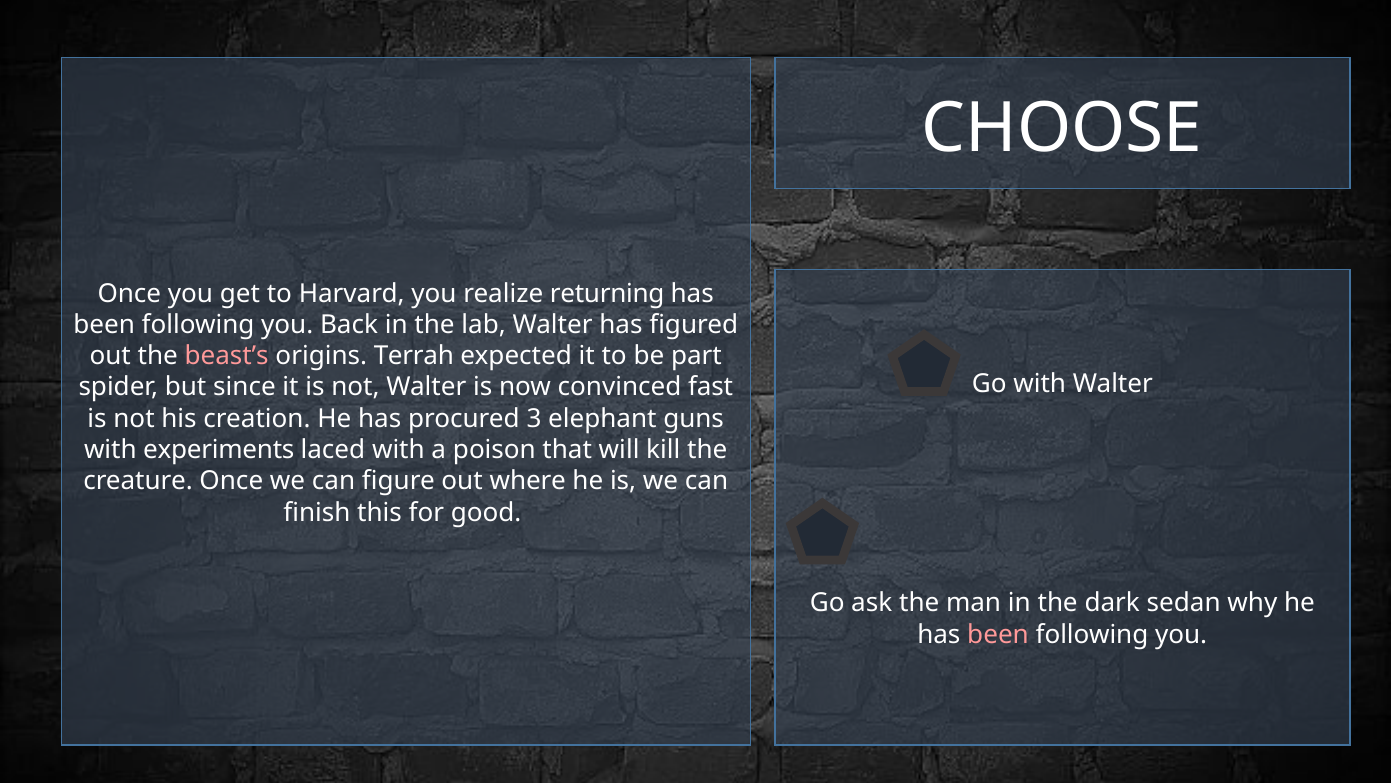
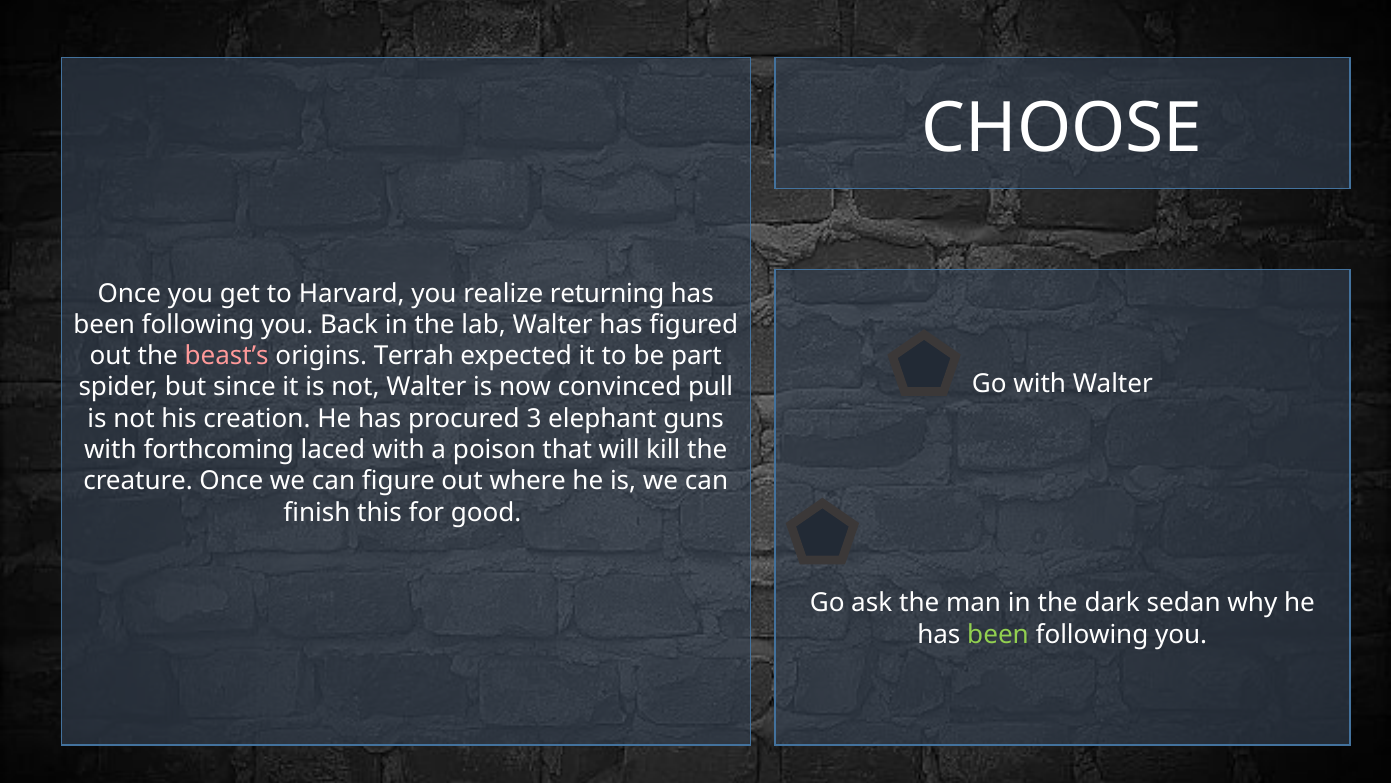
fast: fast -> pull
experiments: experiments -> forthcoming
been at (998, 634) colour: pink -> light green
